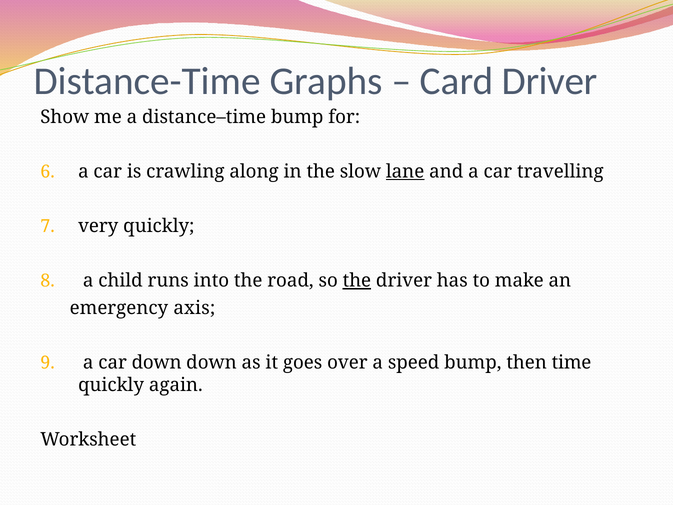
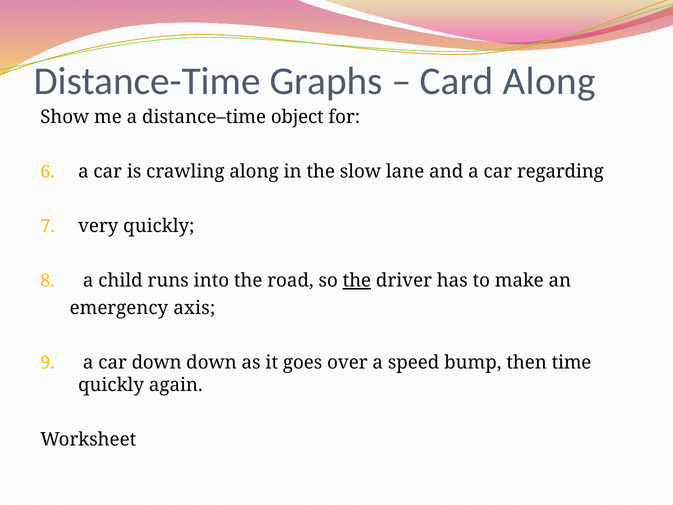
Card Driver: Driver -> Along
distance–time bump: bump -> object
lane underline: present -> none
travelling: travelling -> regarding
